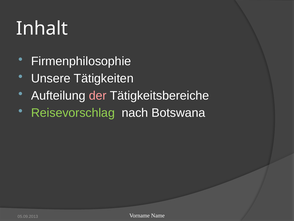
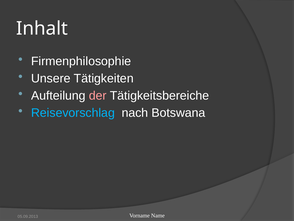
Reisevorschlag colour: light green -> light blue
